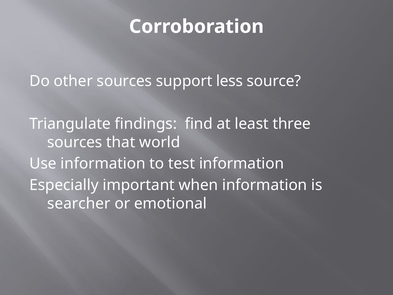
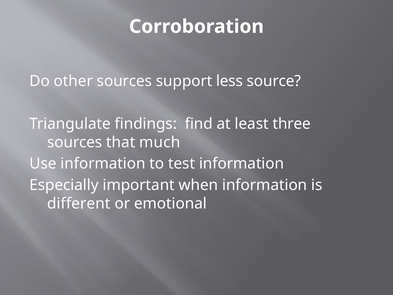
world: world -> much
searcher: searcher -> different
